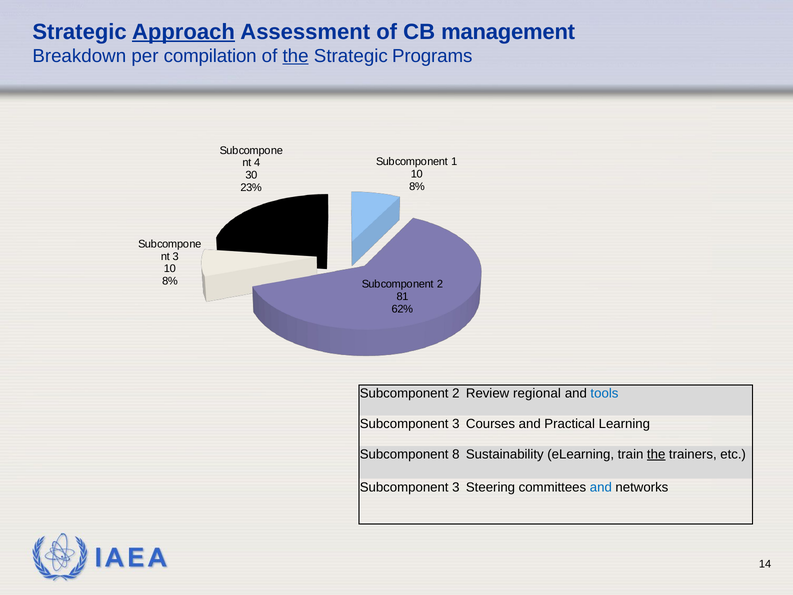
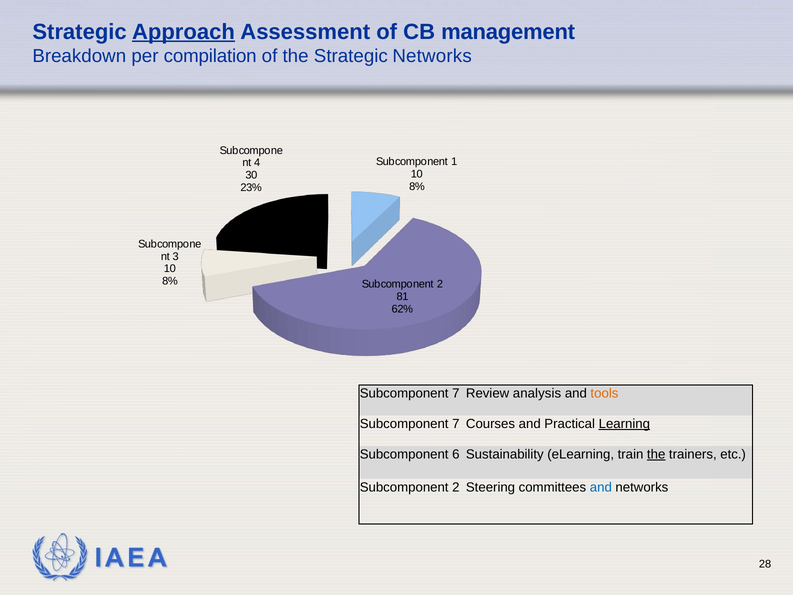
the at (296, 56) underline: present -> none
Strategic Programs: Programs -> Networks
2 at (456, 393): 2 -> 7
regional: regional -> analysis
tools colour: blue -> orange
3 at (456, 424): 3 -> 7
Learning underline: none -> present
8: 8 -> 6
3 at (456, 487): 3 -> 2
14: 14 -> 28
